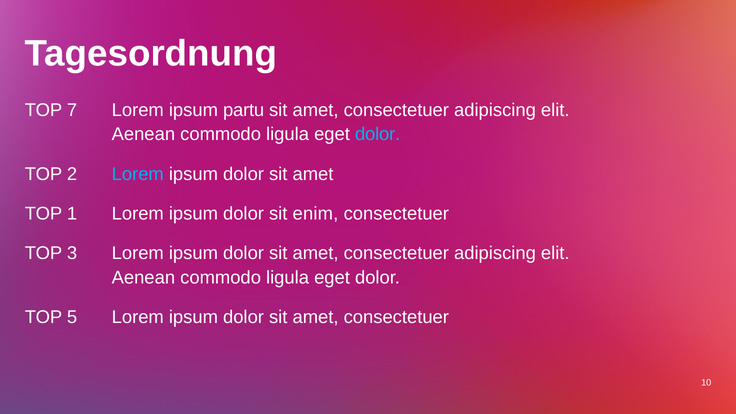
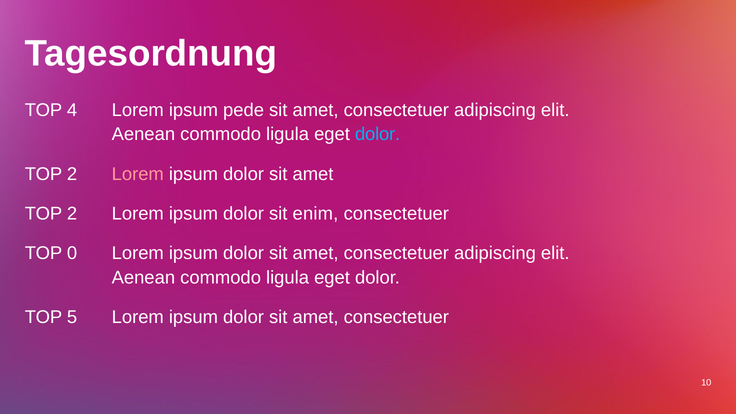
7: 7 -> 4
partu: partu -> pede
Lorem at (138, 174) colour: light blue -> pink
1 at (72, 214): 1 -> 2
3: 3 -> 0
